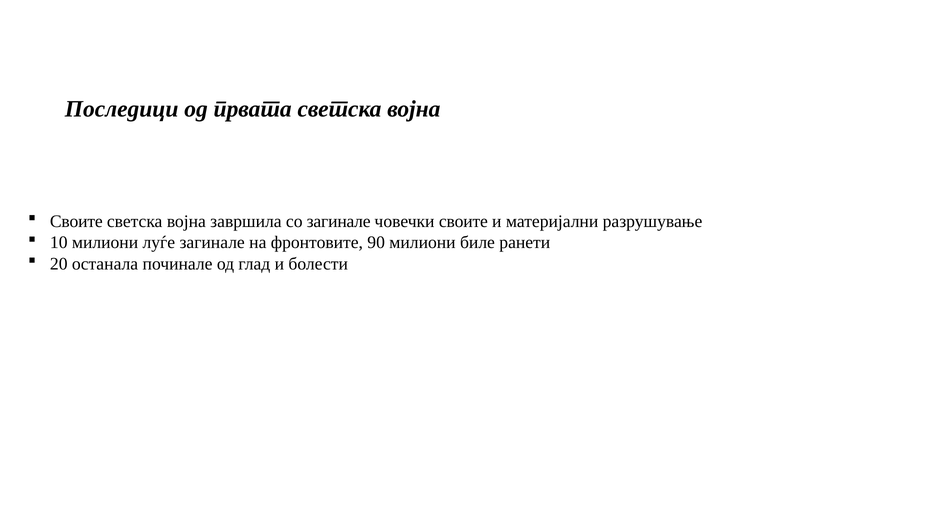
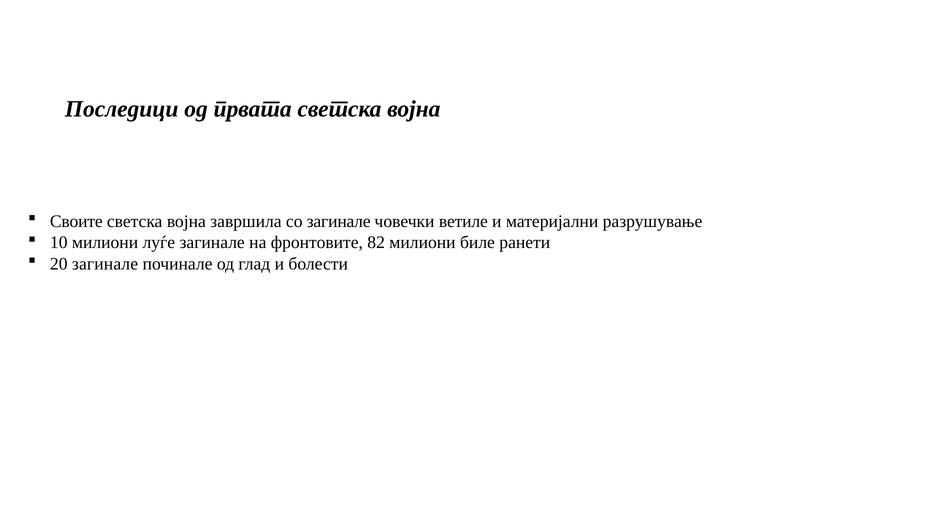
човечки своите: своите -> ветиле
90: 90 -> 82
20 останала: останала -> загинале
